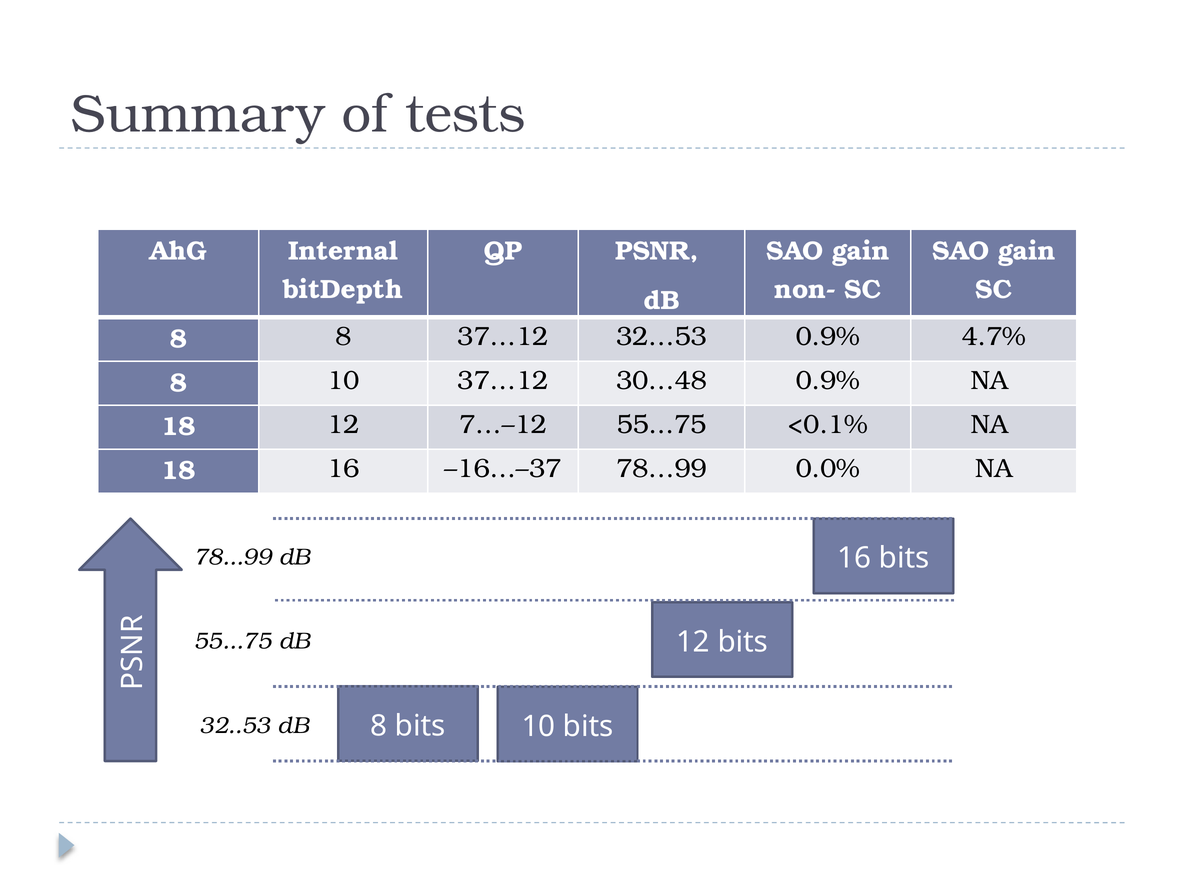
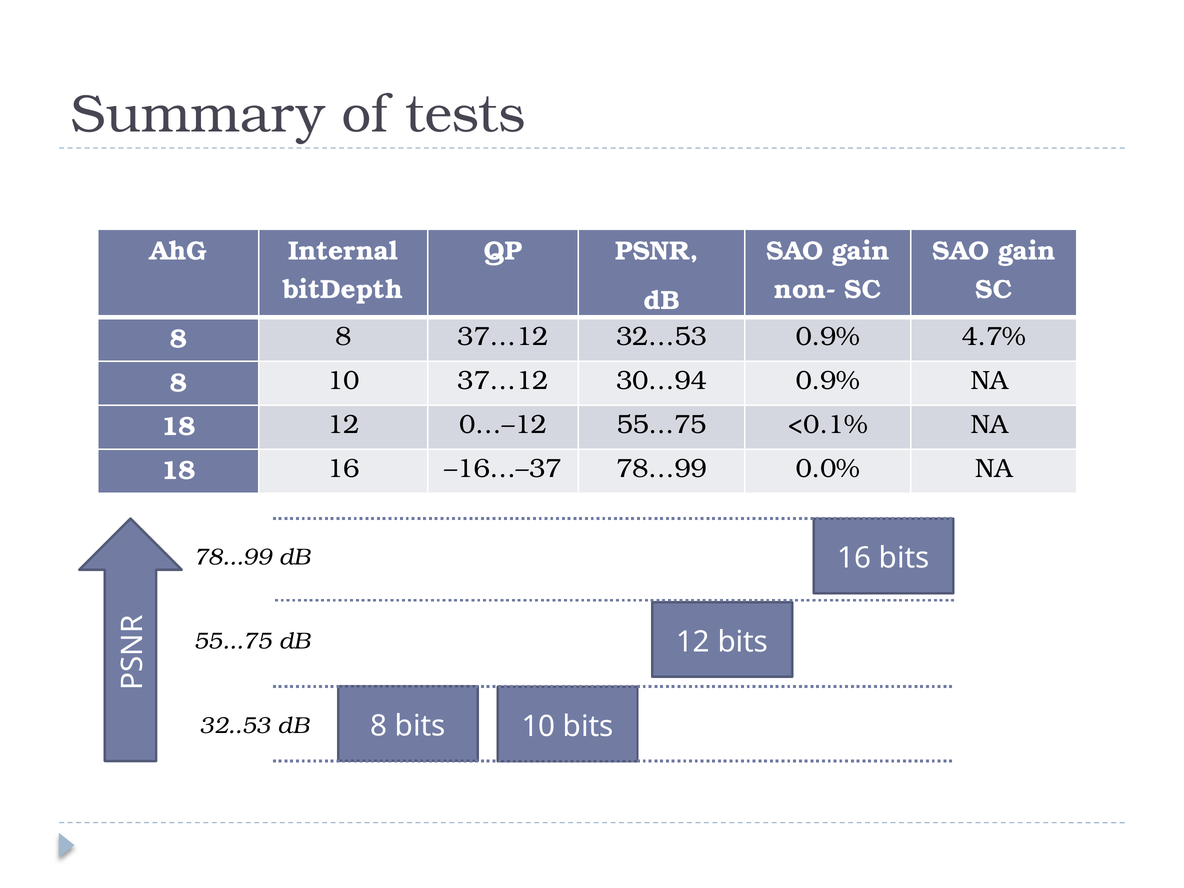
30…48: 30…48 -> 30…94
7…–12: 7…–12 -> 0…–12
